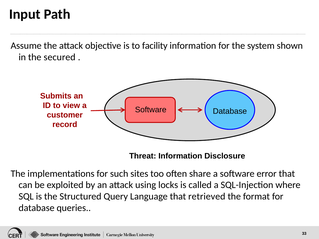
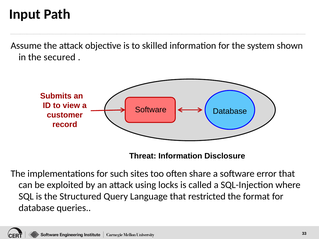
facility: facility -> skilled
retrieved: retrieved -> restricted
